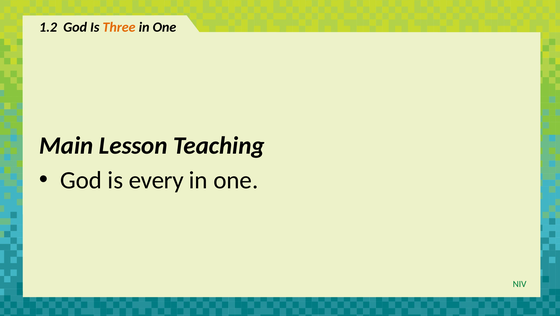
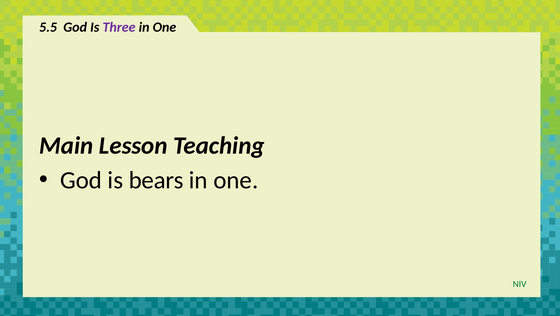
1.2: 1.2 -> 5.5
Three colour: orange -> purple
every: every -> bears
